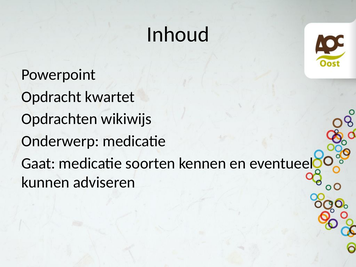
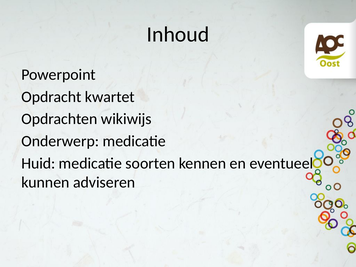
Gaat: Gaat -> Huid
